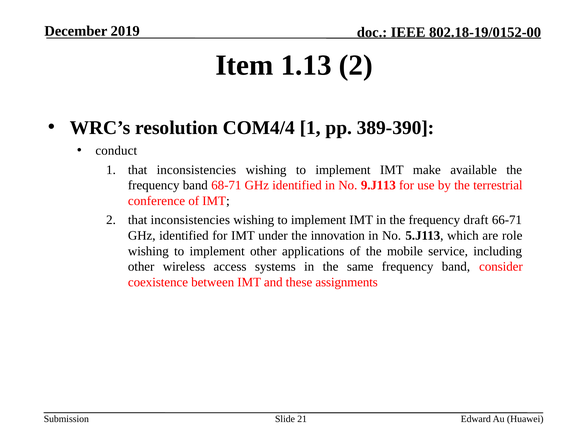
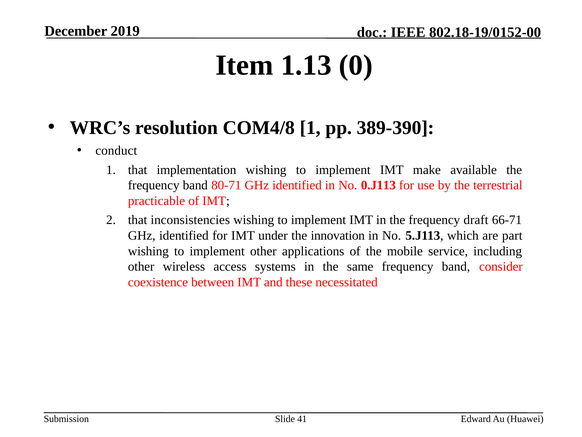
1.13 2: 2 -> 0
COM4/4: COM4/4 -> COM4/8
1 that inconsistencies: inconsistencies -> implementation
68-71: 68-71 -> 80-71
9.J113: 9.J113 -> 0.J113
conference: conference -> practicable
role: role -> part
assignments: assignments -> necessitated
21: 21 -> 41
